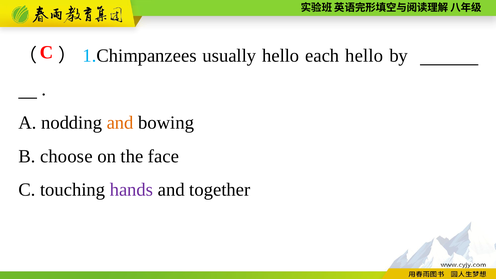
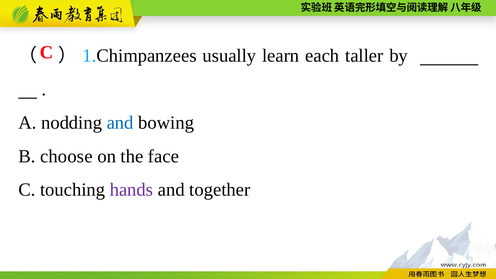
usually hello: hello -> learn
each hello: hello -> taller
and at (120, 123) colour: orange -> blue
